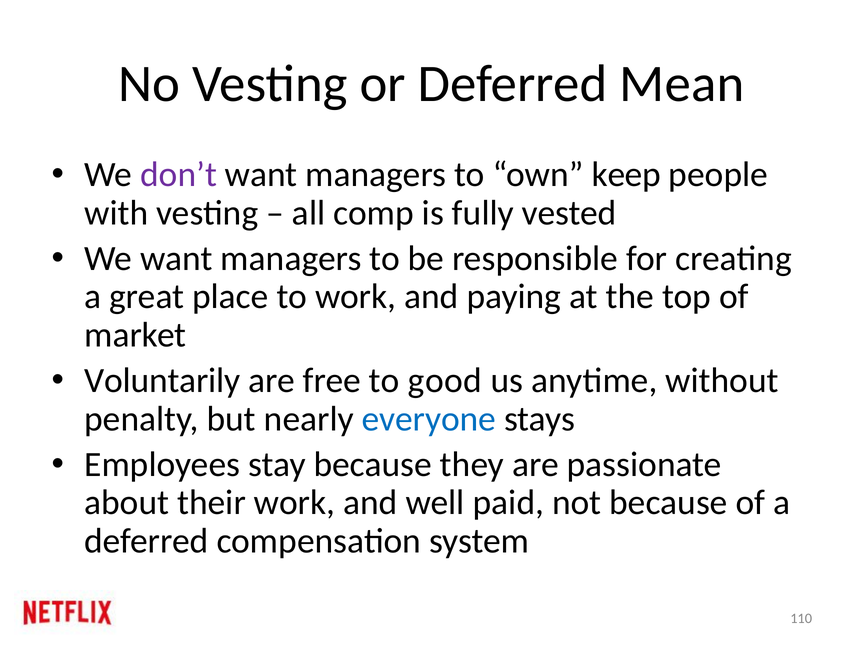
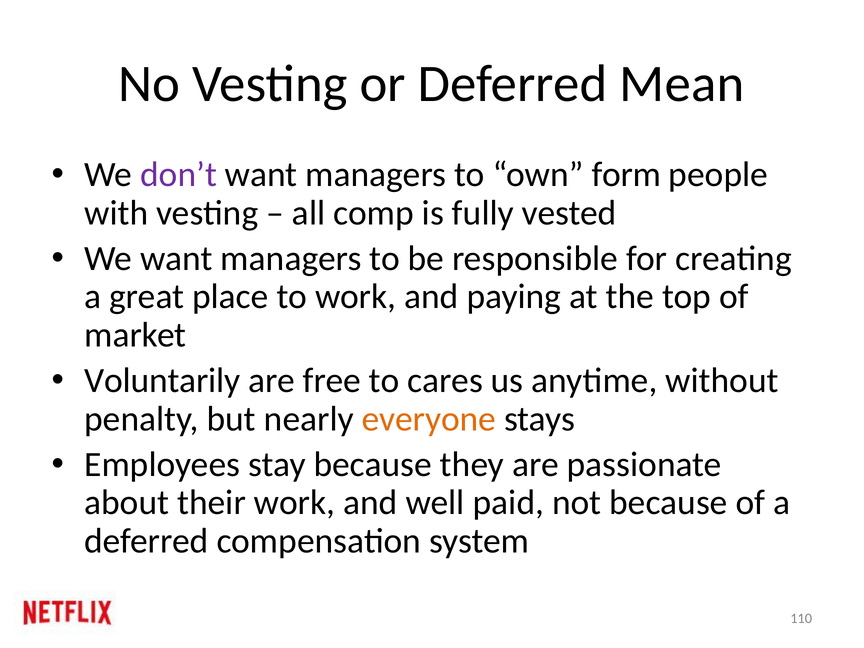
keep: keep -> form
good: good -> cares
everyone colour: blue -> orange
